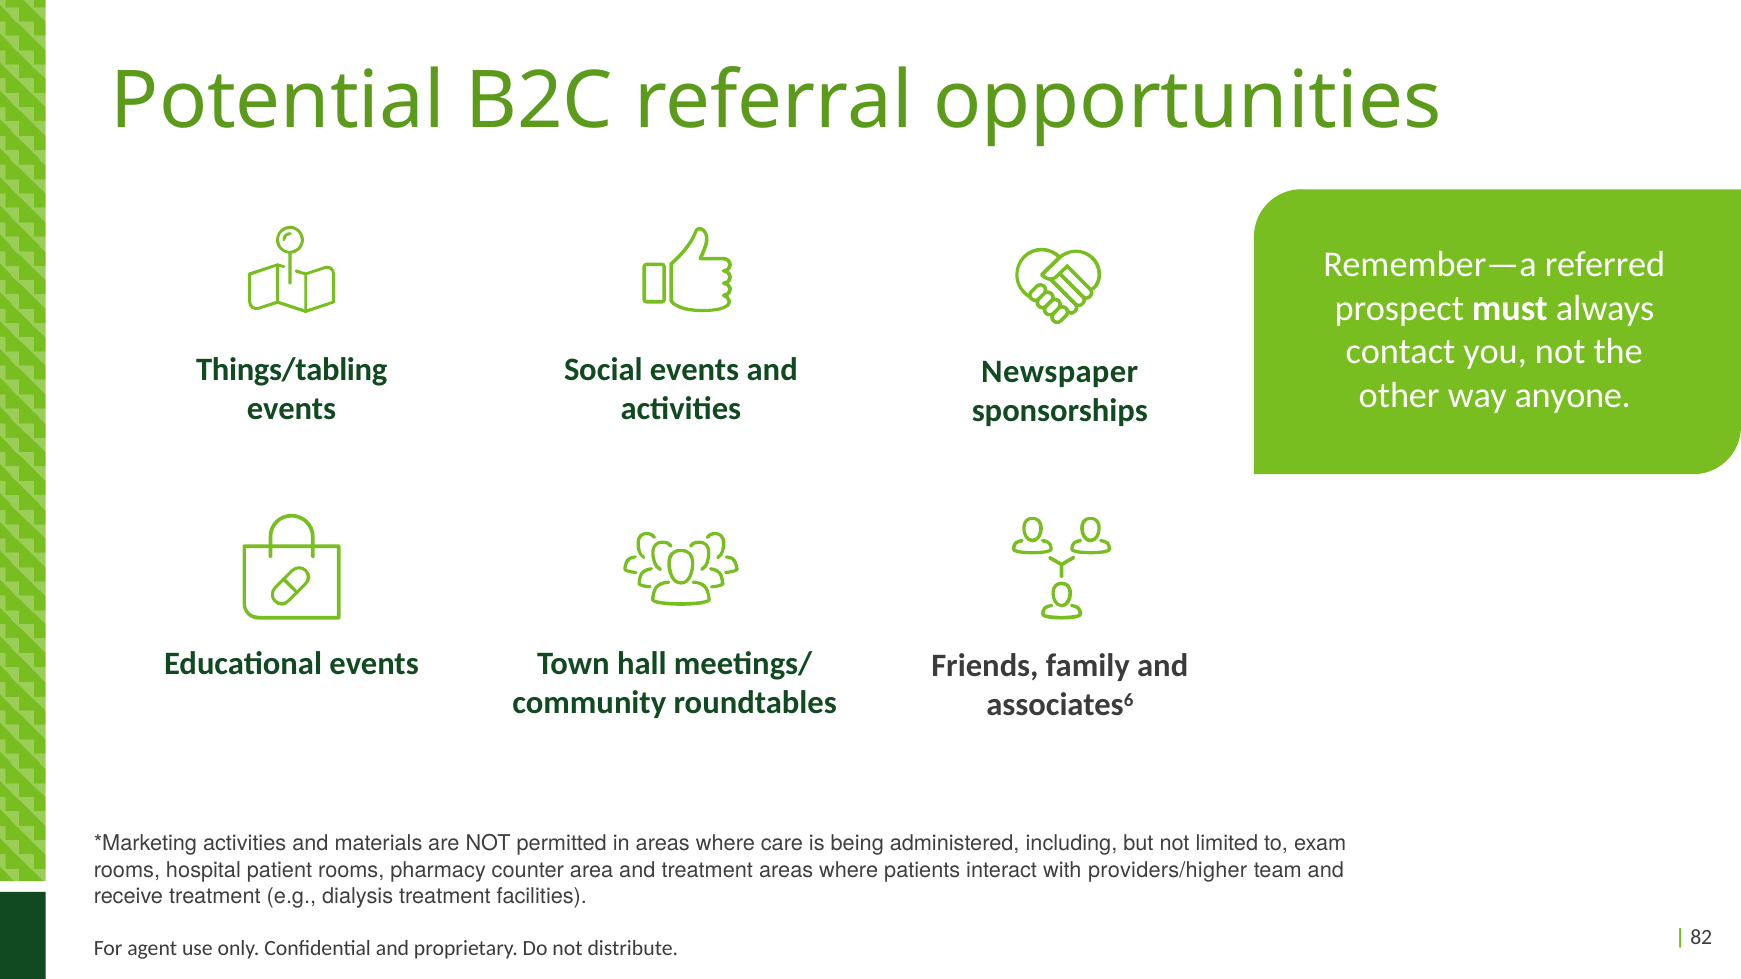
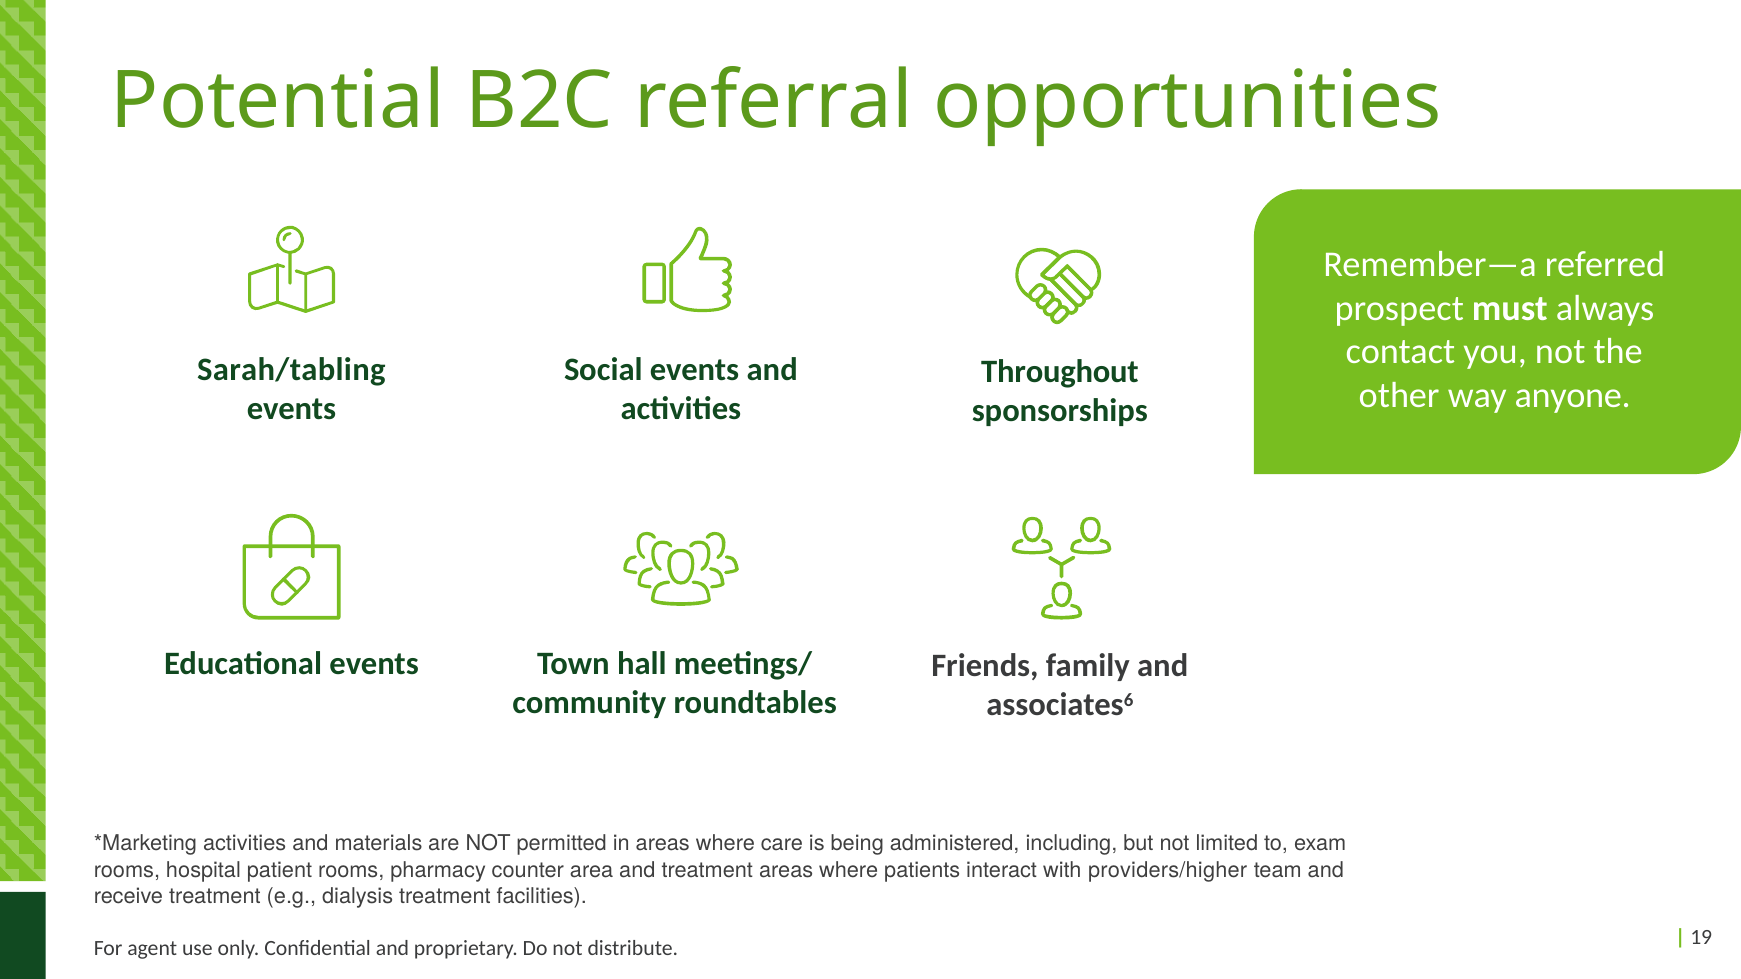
Things/tabling: Things/tabling -> Sarah/tabling
Newspaper: Newspaper -> Throughout
82: 82 -> 19
